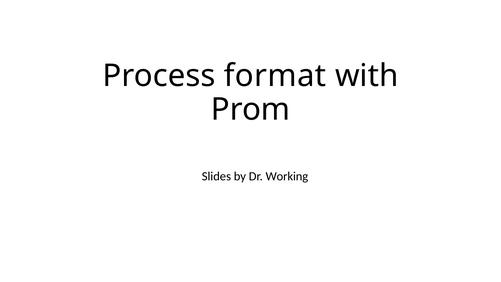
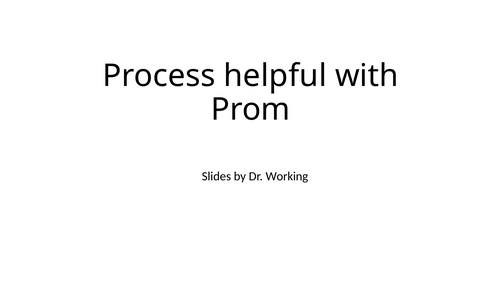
format: format -> helpful
